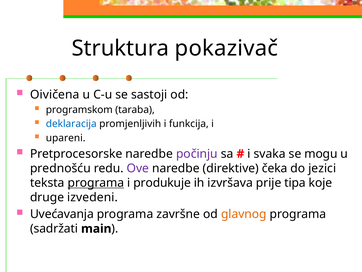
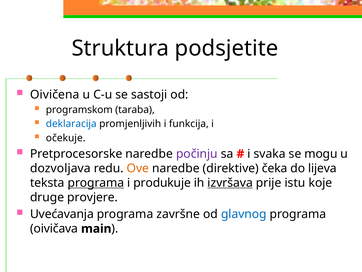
pokazivač: pokazivač -> podsjetite
upareni: upareni -> očekuje
prednošću: prednošću -> dozvoljava
Ove colour: purple -> orange
jezici: jezici -> lijeva
izvršava underline: none -> present
tipa: tipa -> istu
izvedeni: izvedeni -> provjere
glavnog colour: orange -> blue
sadržati: sadržati -> oivičava
